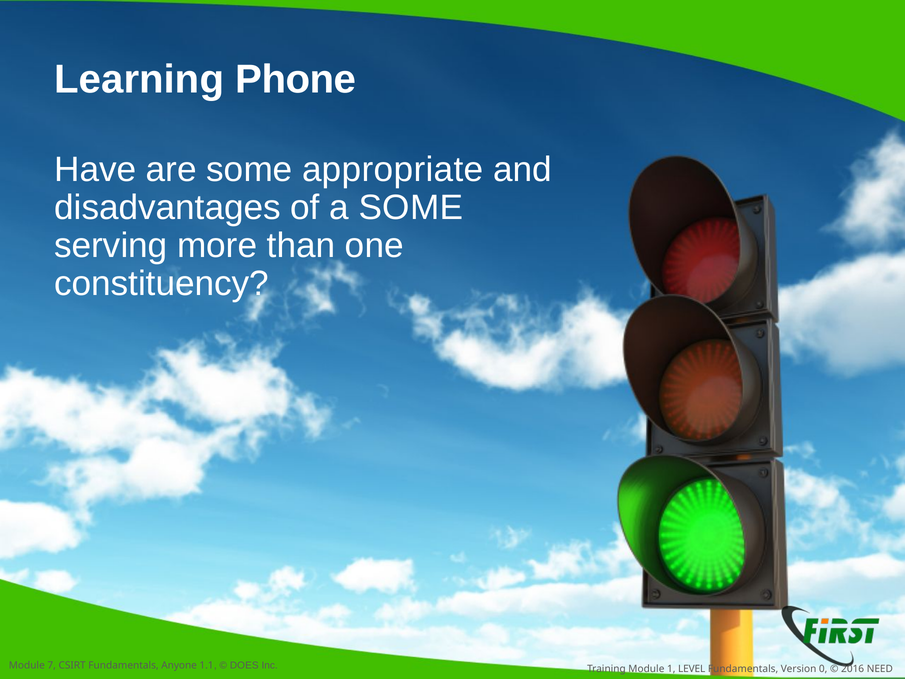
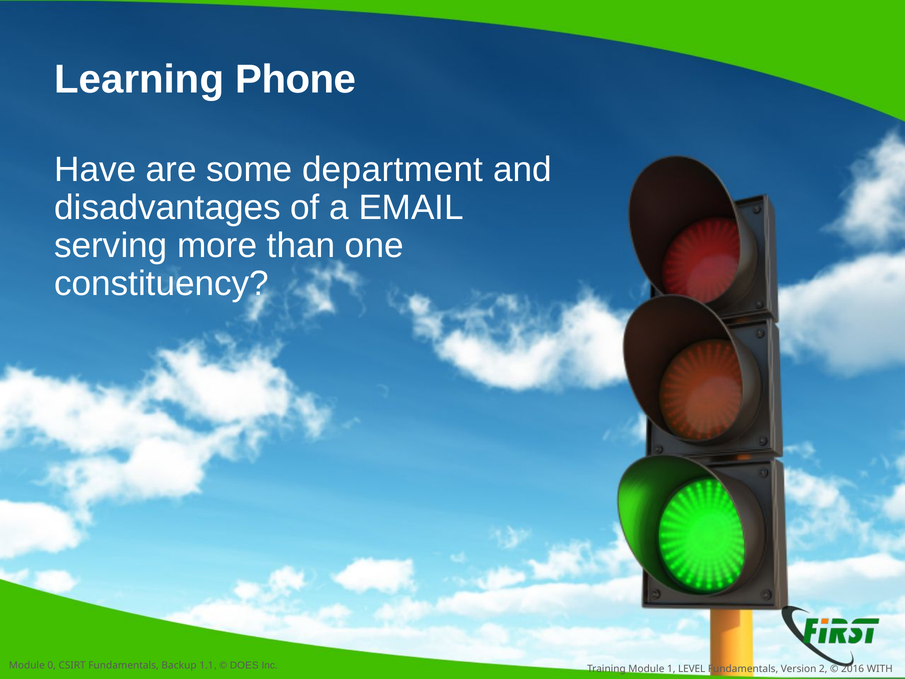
appropriate: appropriate -> department
a SOME: SOME -> EMAIL
7: 7 -> 0
Anyone: Anyone -> Backup
0: 0 -> 2
NEED: NEED -> WITH
